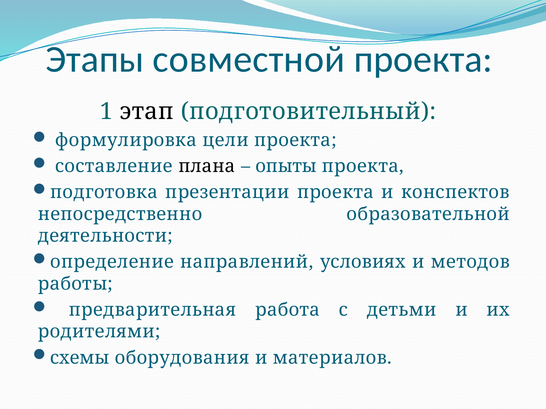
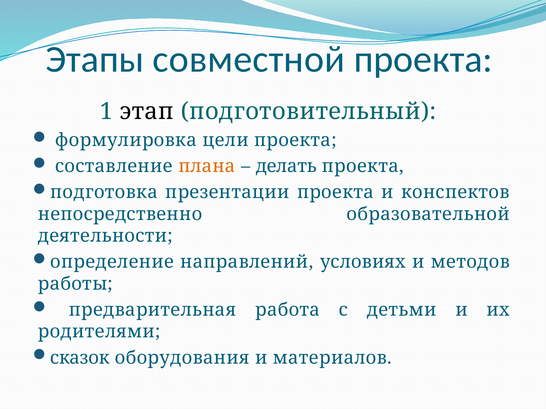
плана colour: black -> orange
опыты: опыты -> делать
схемы: схемы -> сказок
